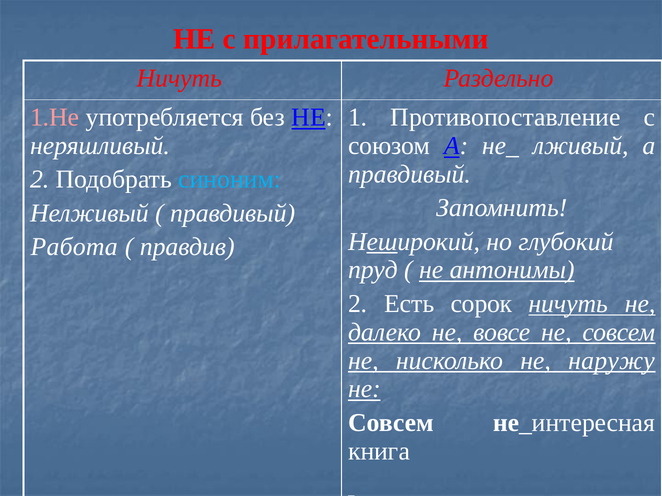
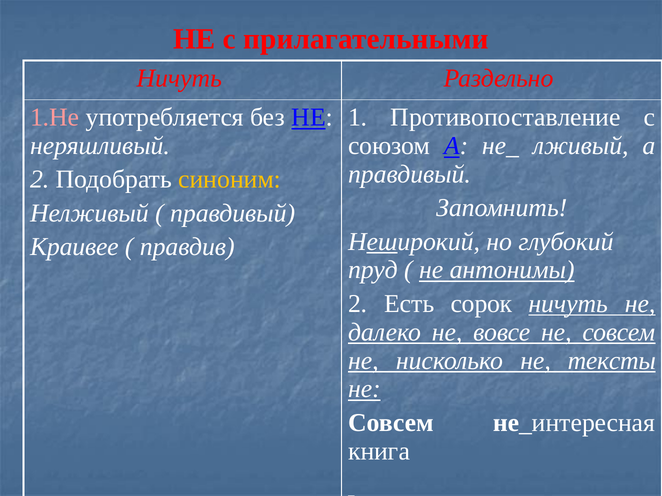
синоним colour: light blue -> yellow
Работа: Работа -> Краивее
наружу: наружу -> тексты
